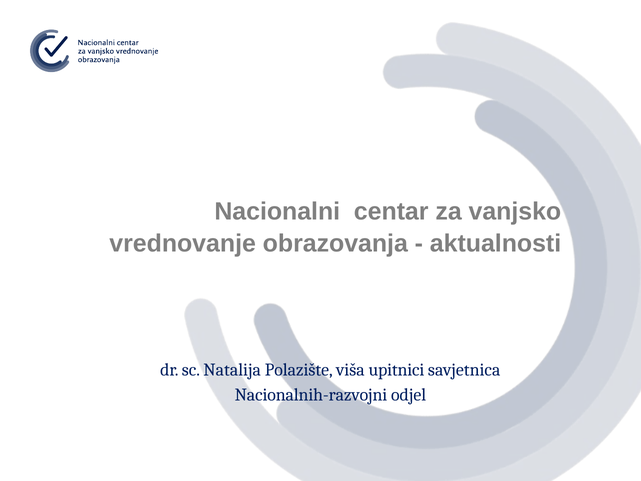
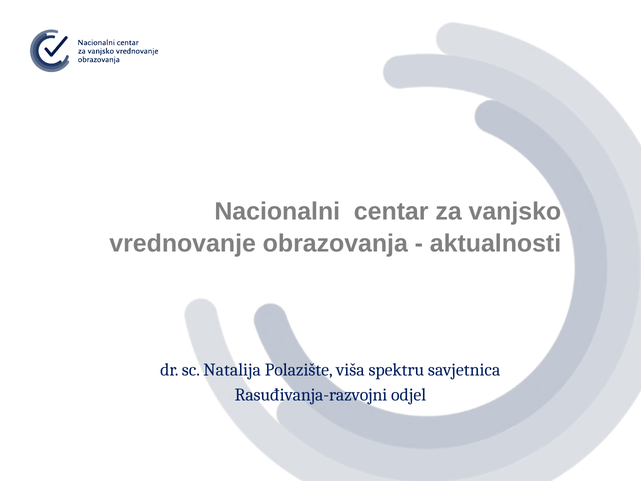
upitnici: upitnici -> spektru
Nacionalnih-razvojni: Nacionalnih-razvojni -> Rasuđivanja-razvojni
